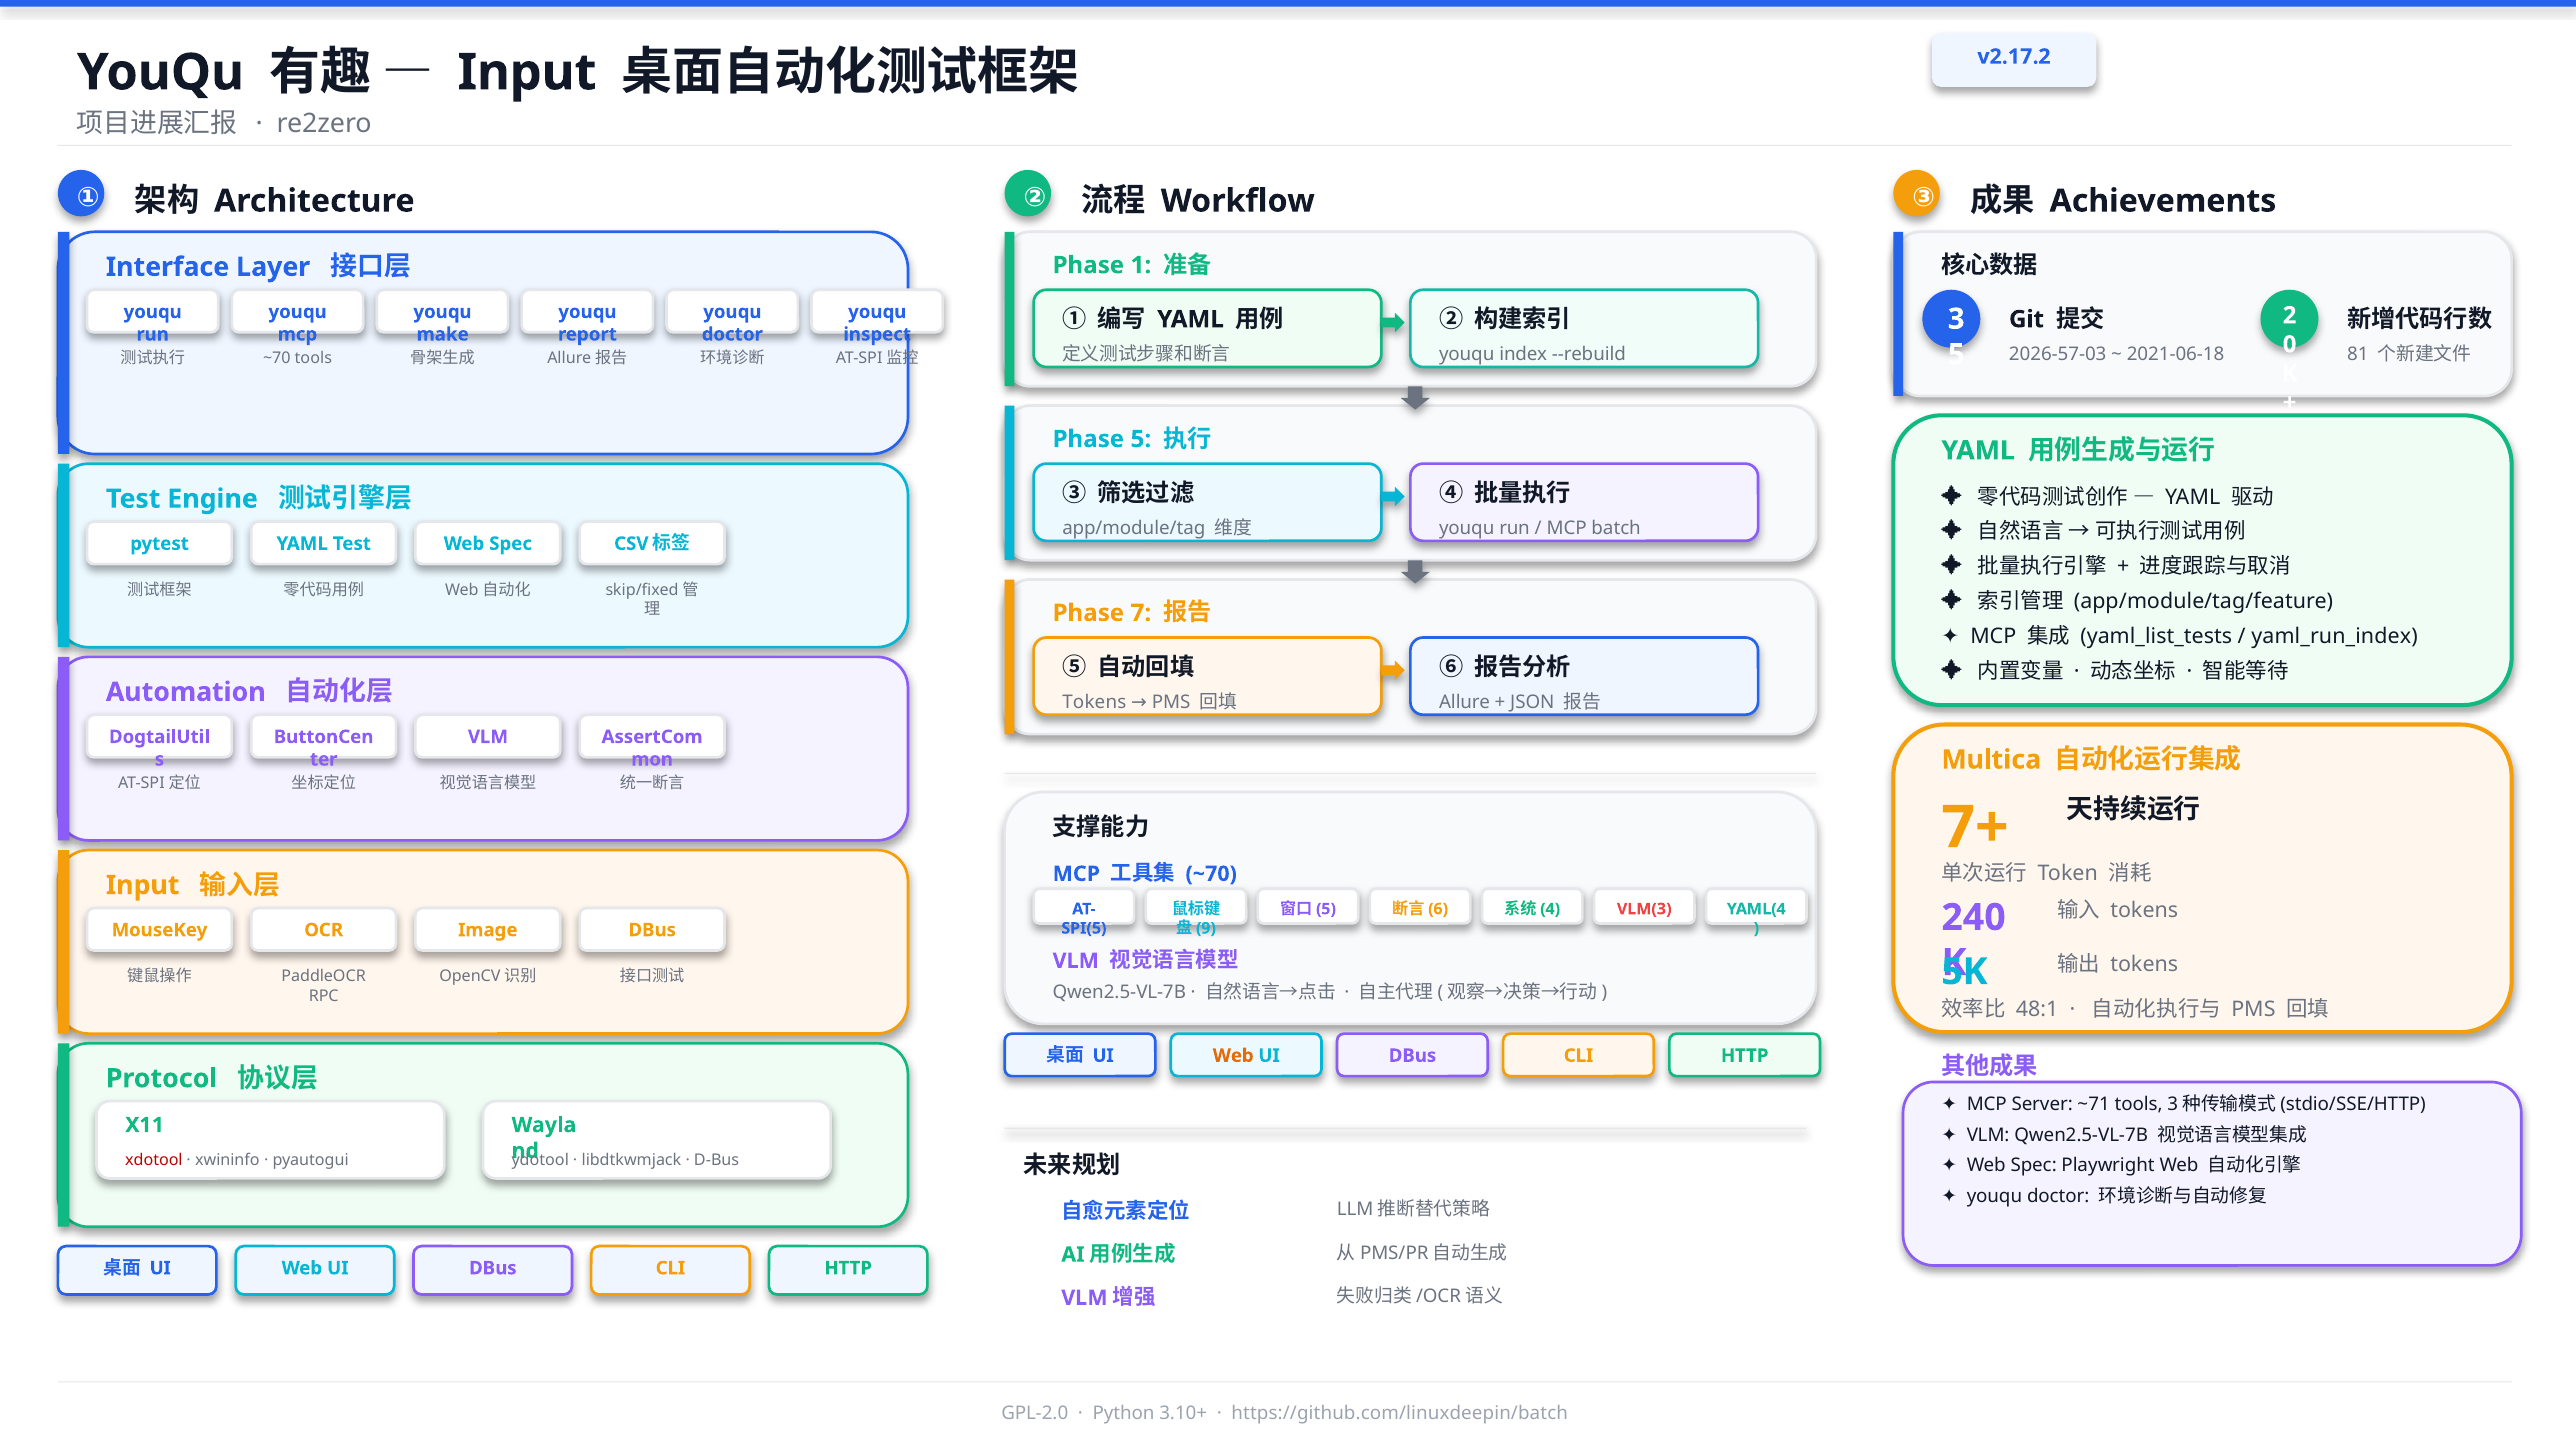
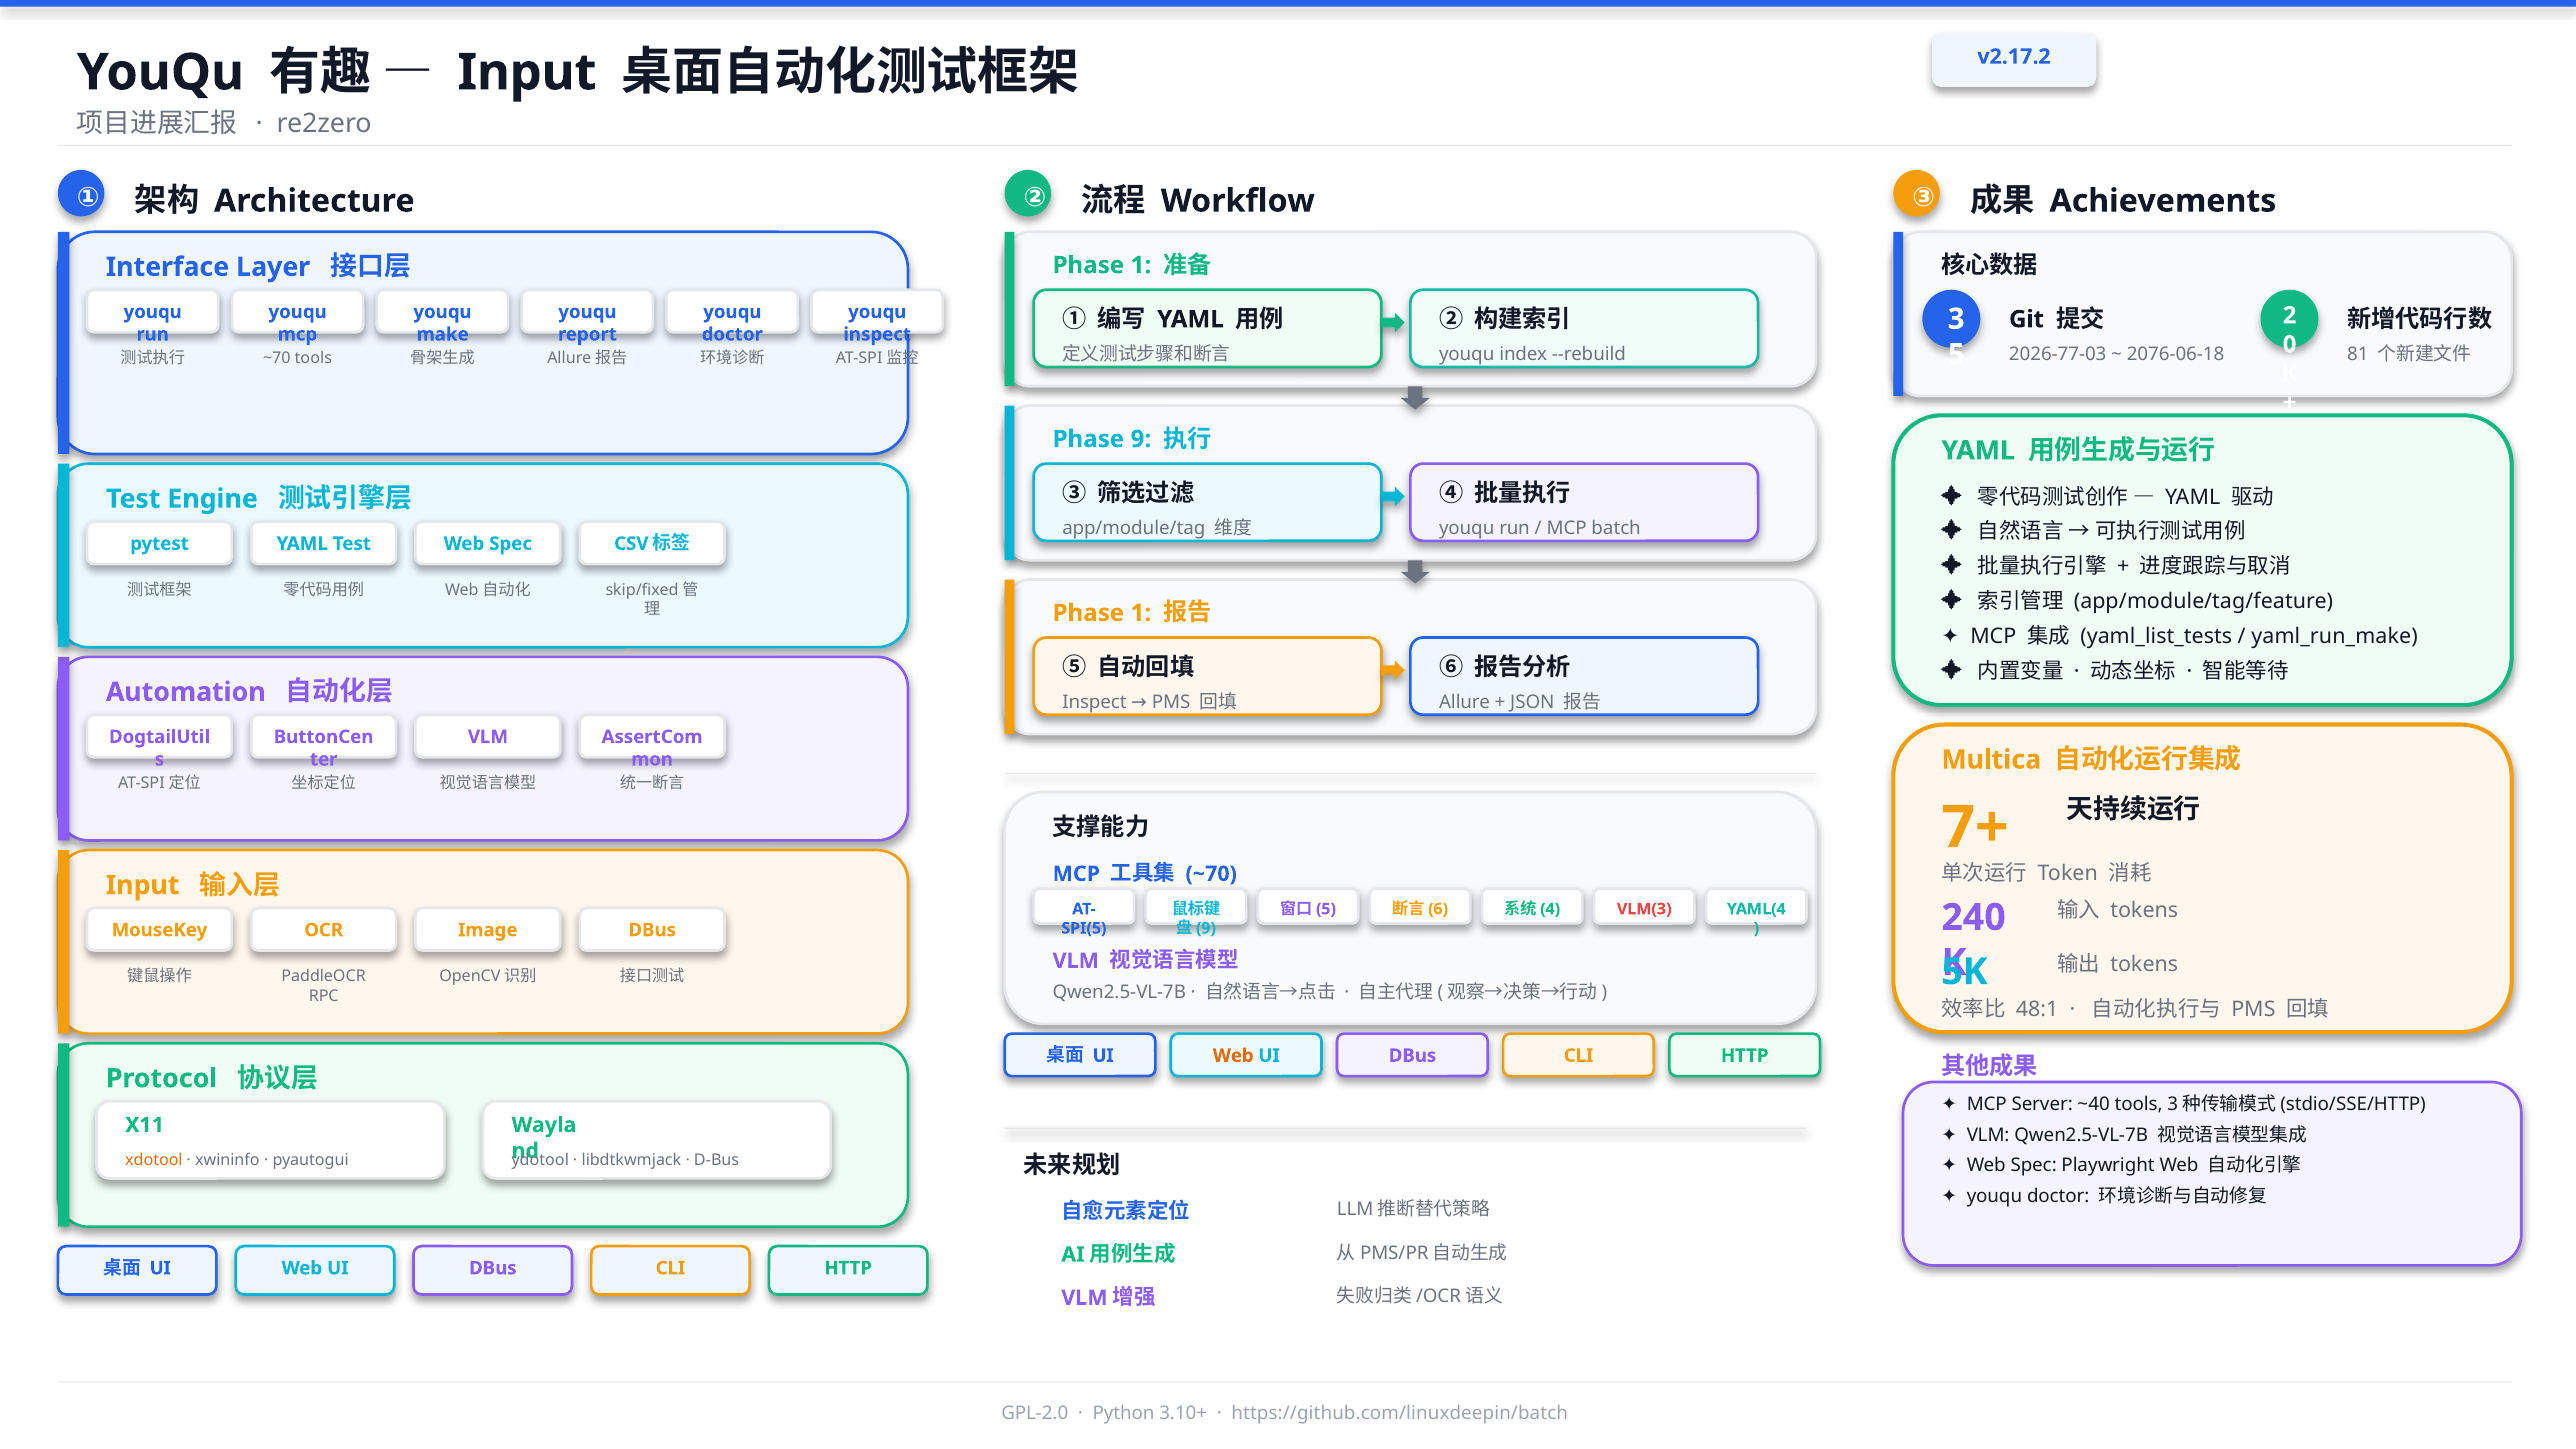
2026-57-03: 2026-57-03 -> 2026-77-03
2021-06-18: 2021-06-18 -> 2076-06-18
Phase 5: 5 -> 9
7 at (1141, 613): 7 -> 1
yaml_run_index: yaml_run_index -> yaml_run_make
Tokens at (1094, 702): Tokens -> Inspect
~71: ~71 -> ~40
xdotool colour: red -> orange
